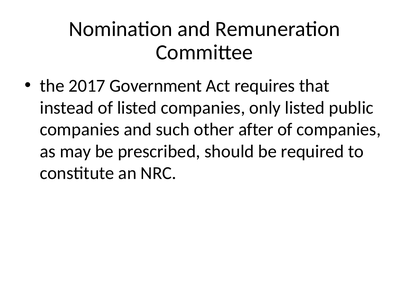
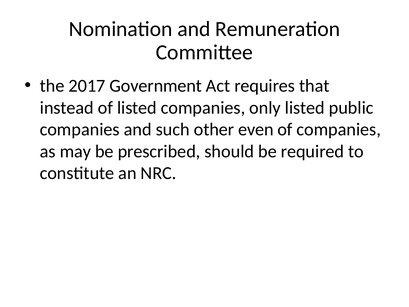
after: after -> even
